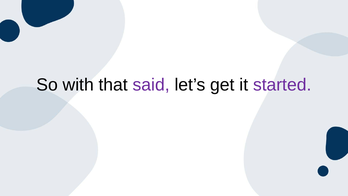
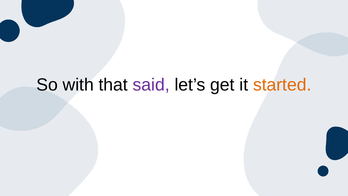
started colour: purple -> orange
